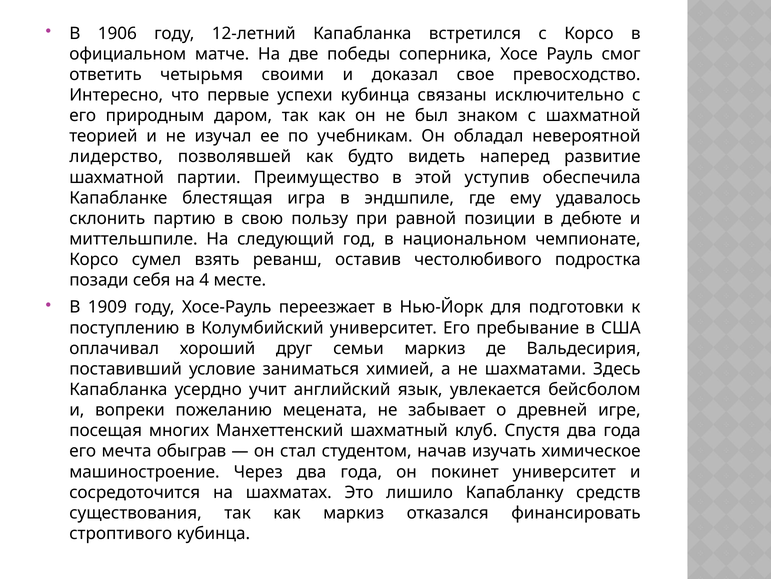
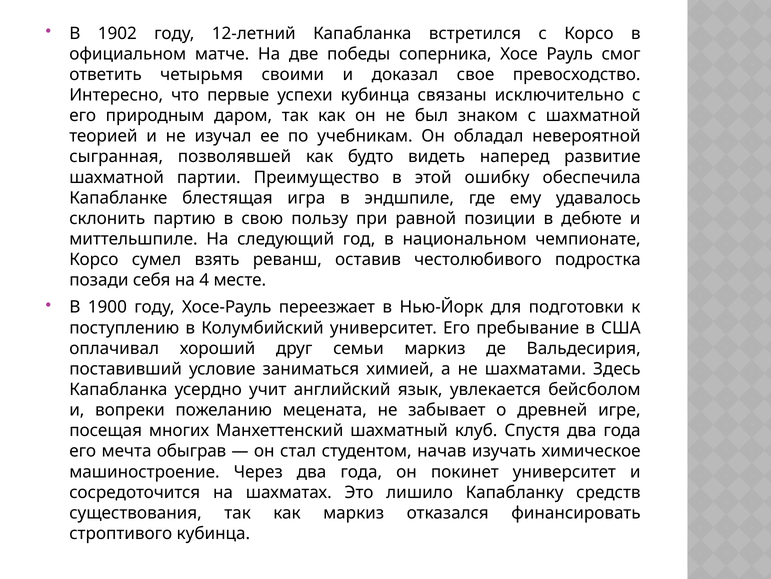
1906: 1906 -> 1902
лидерство: лидерство -> сыгранная
уступив: уступив -> ошибку
1909: 1909 -> 1900
